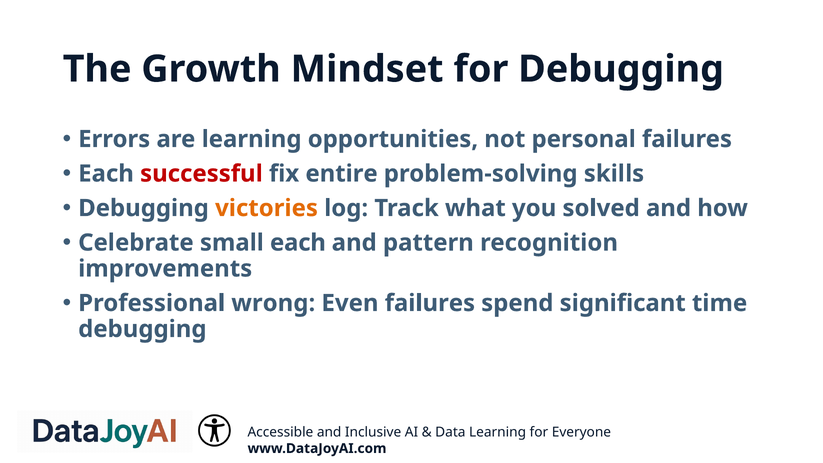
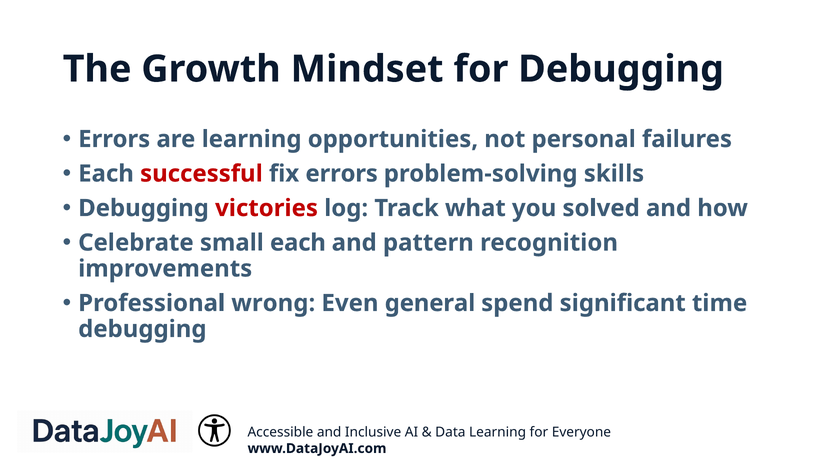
fix entire: entire -> errors
victories colour: orange -> red
Even failures: failures -> general
